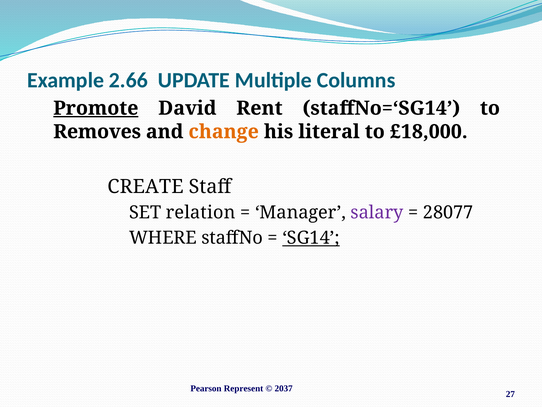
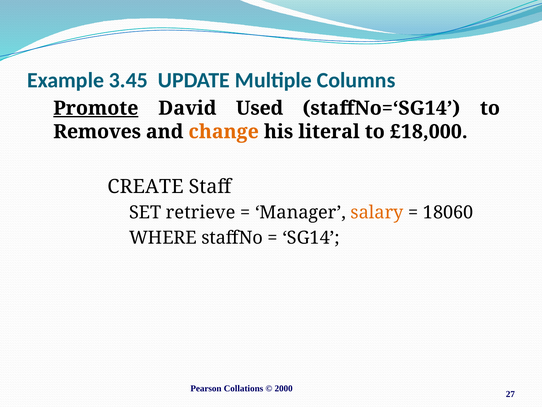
2.66: 2.66 -> 3.45
Rent: Rent -> Used
relation: relation -> retrieve
salary colour: purple -> orange
28077: 28077 -> 18060
SG14 underline: present -> none
Represent: Represent -> Collations
2037: 2037 -> 2000
